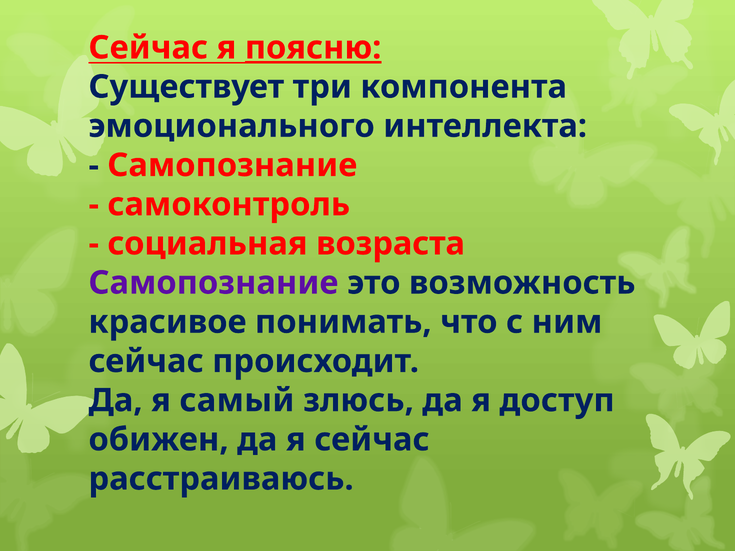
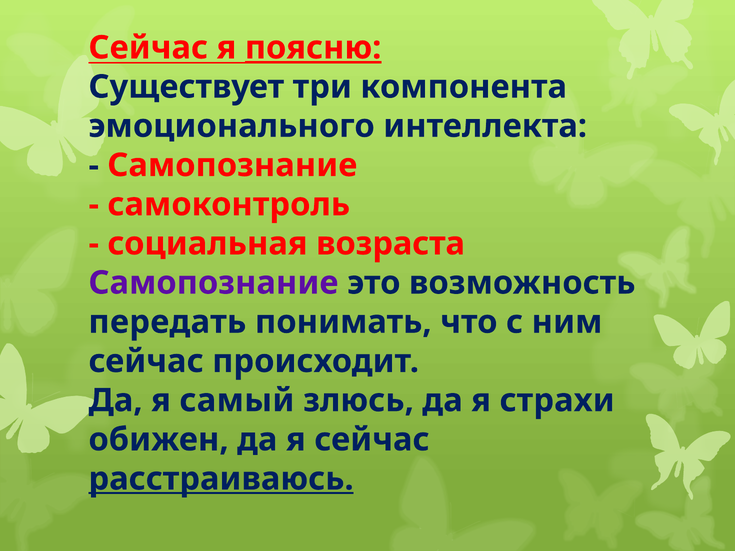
красивое: красивое -> передать
доступ: доступ -> страхи
расстраиваюсь underline: none -> present
